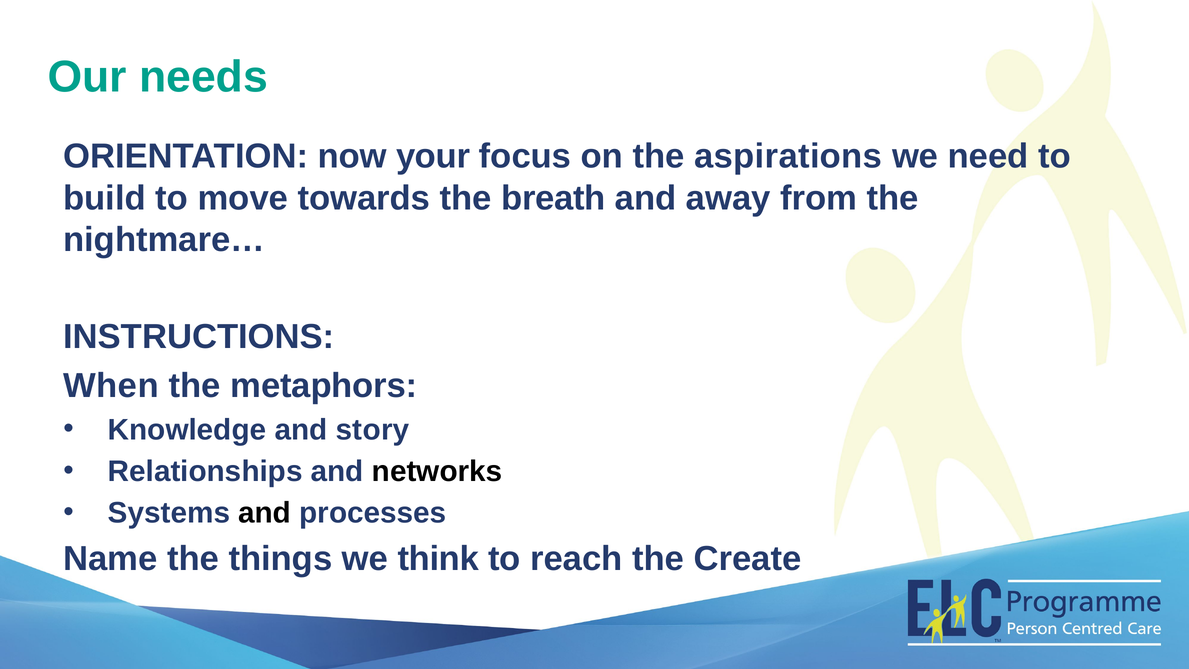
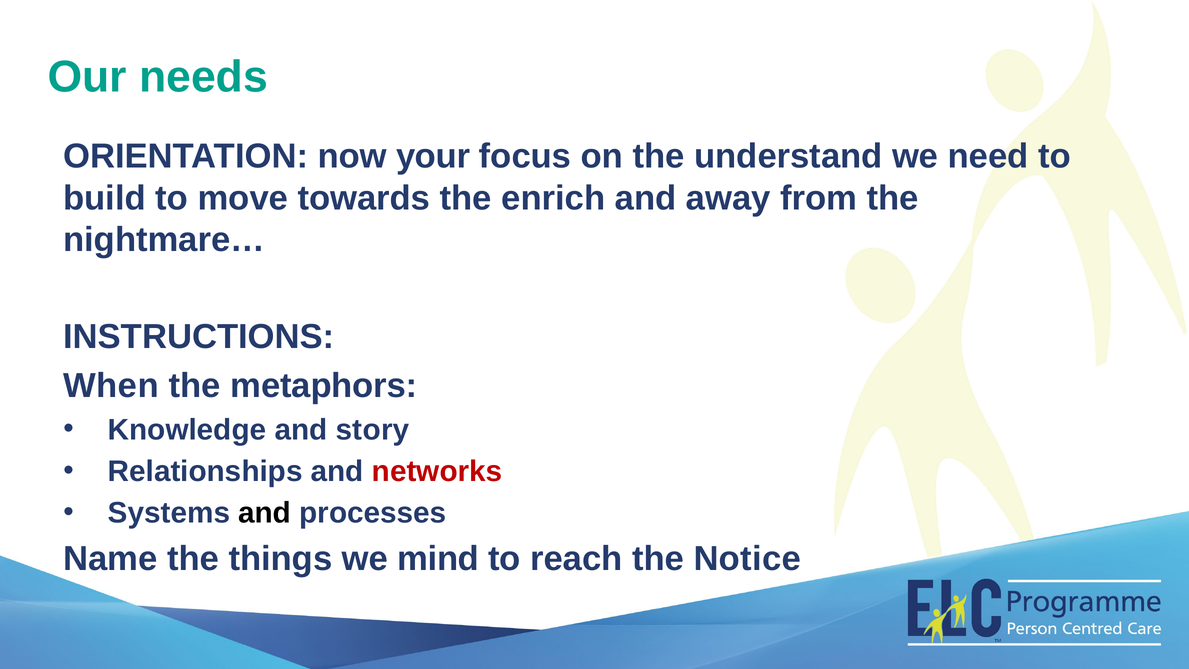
aspirations: aspirations -> understand
breath: breath -> enrich
networks colour: black -> red
think: think -> mind
Create: Create -> Notice
